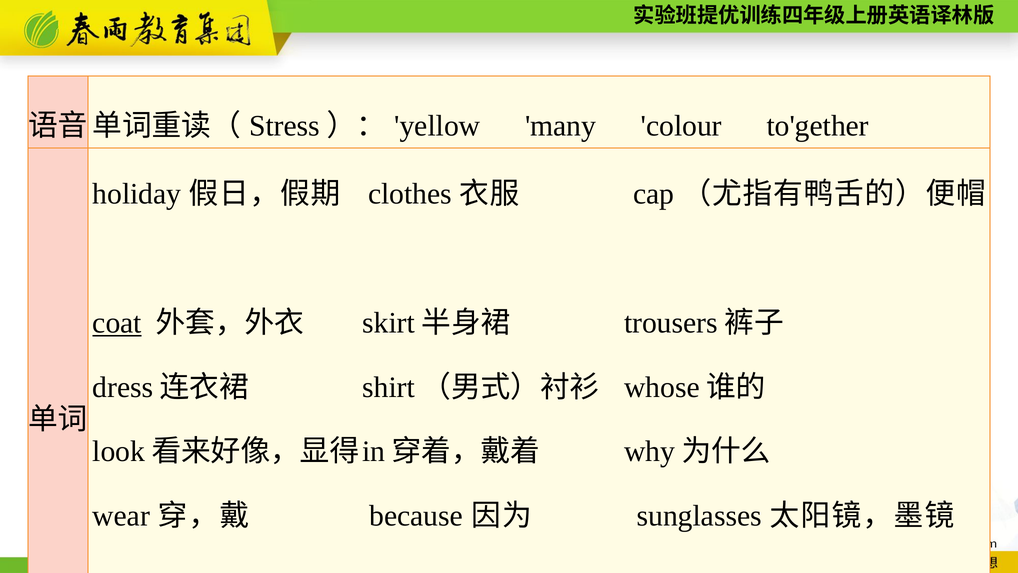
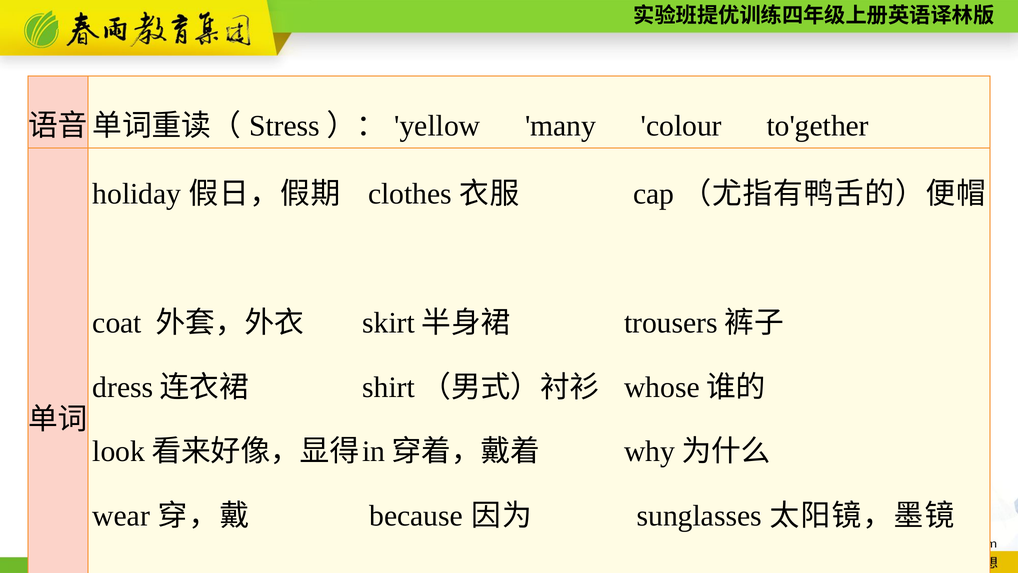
coat underline: present -> none
